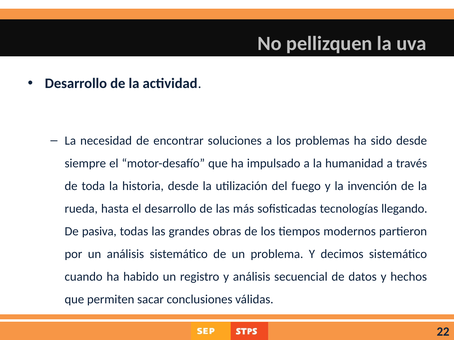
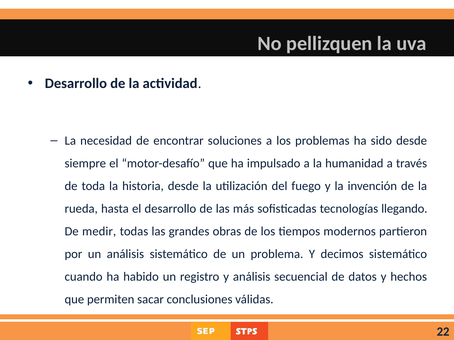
pasiva: pasiva -> medir
